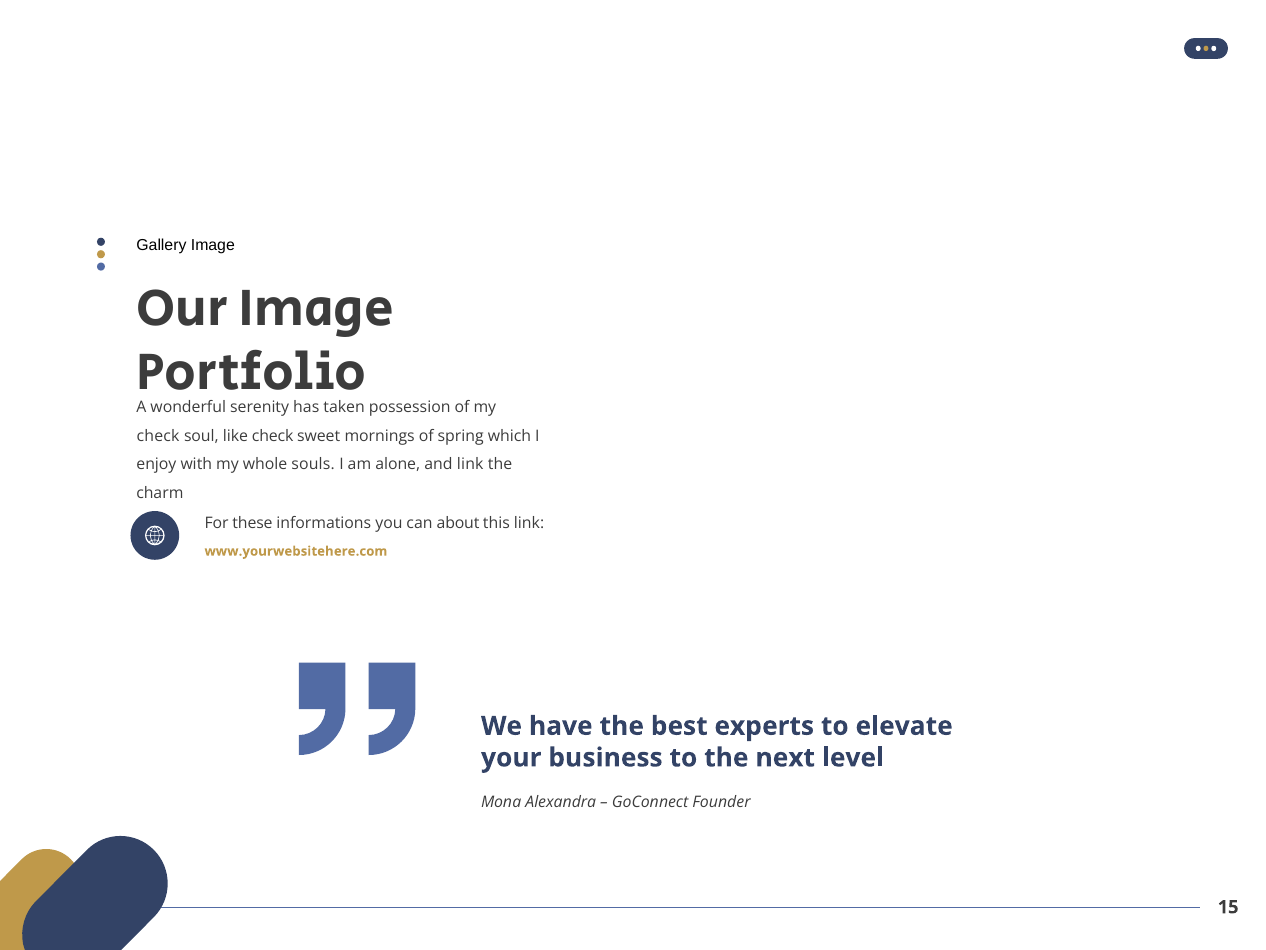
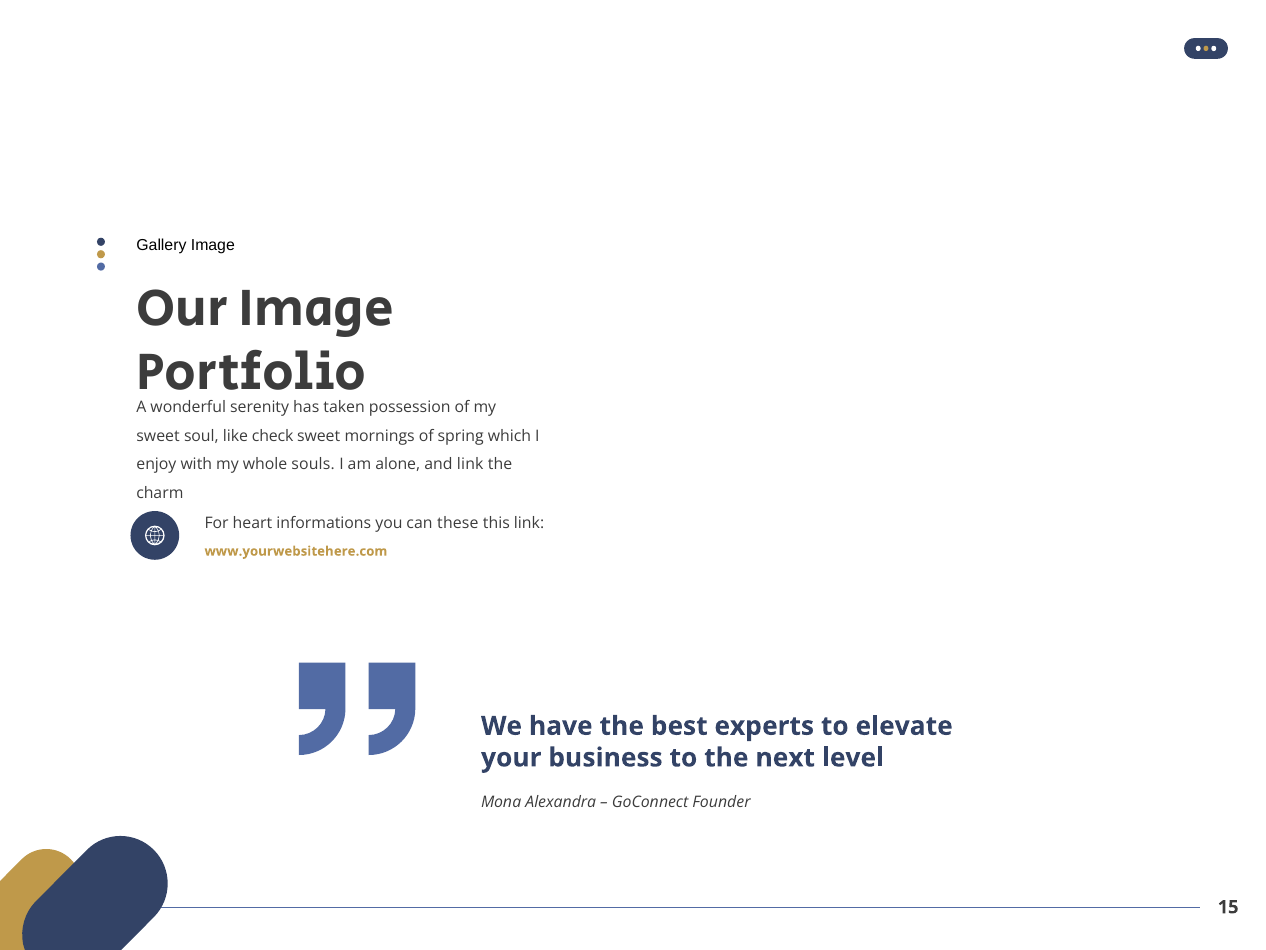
check at (158, 436): check -> sweet
these: these -> heart
about: about -> these
